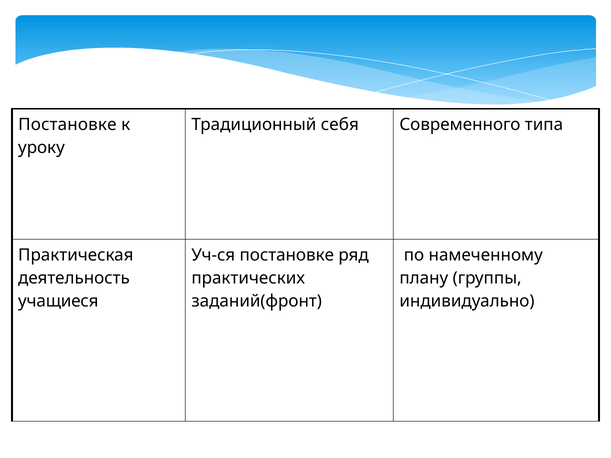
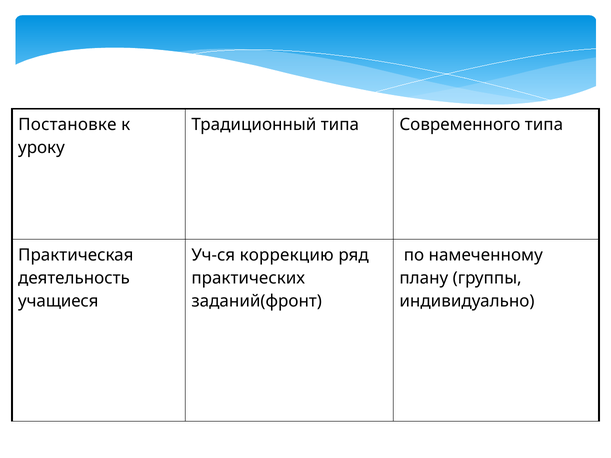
Традиционный себя: себя -> типа
Уч-ся постановке: постановке -> коррекцию
